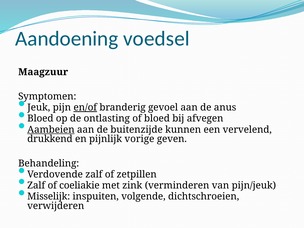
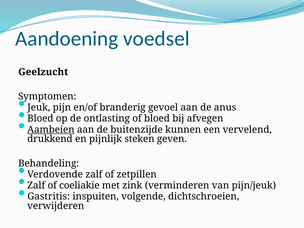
Maagzuur: Maagzuur -> Geelzucht
en/of underline: present -> none
vorige: vorige -> steken
Misselijk: Misselijk -> Gastritis
